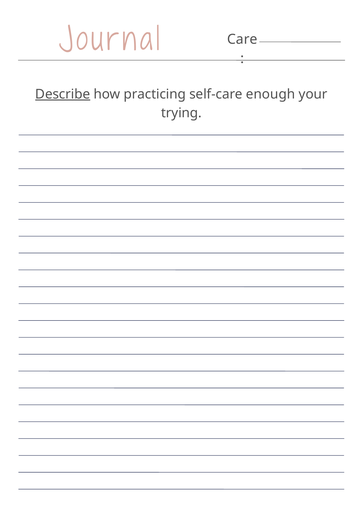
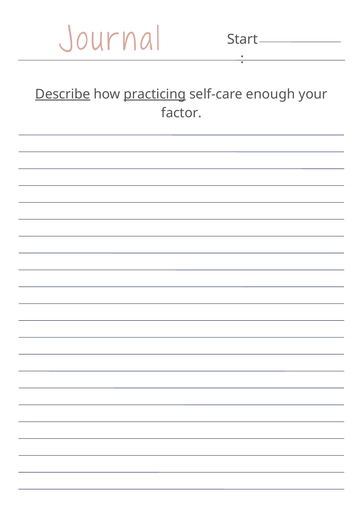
Care: Care -> Start
practicing underline: none -> present
trying: trying -> factor
